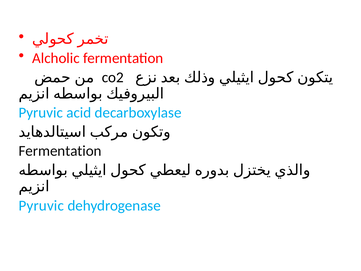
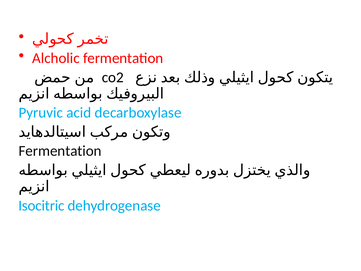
Pyruvic at (41, 205): Pyruvic -> Isocitric
